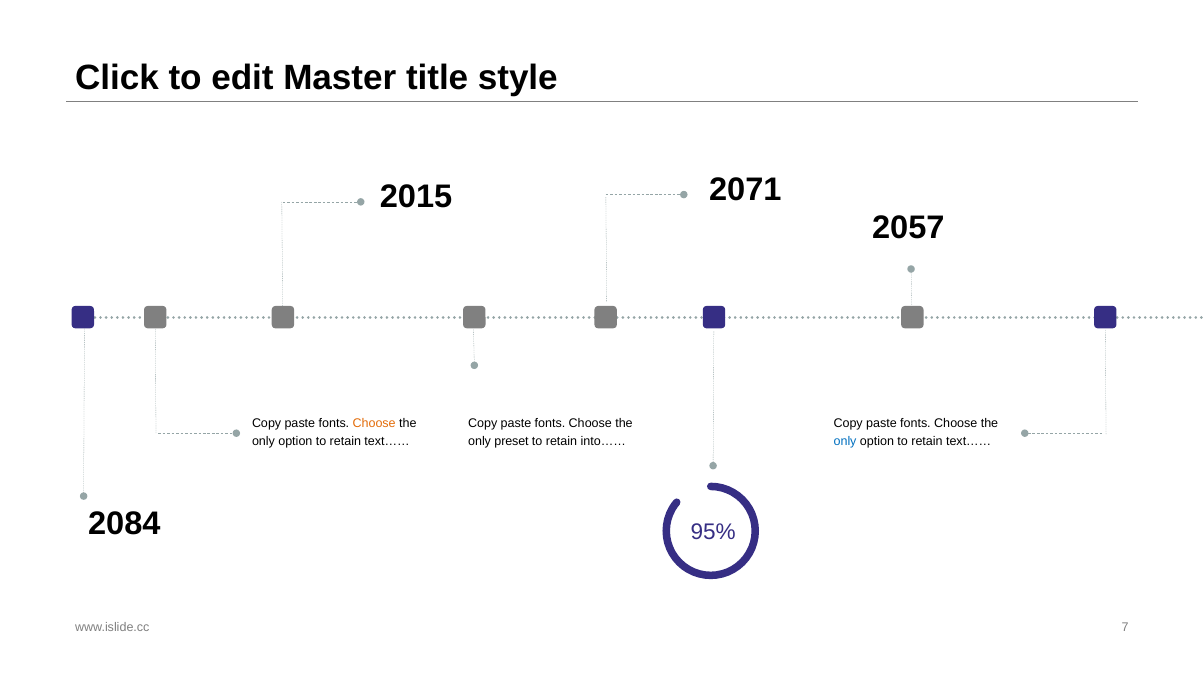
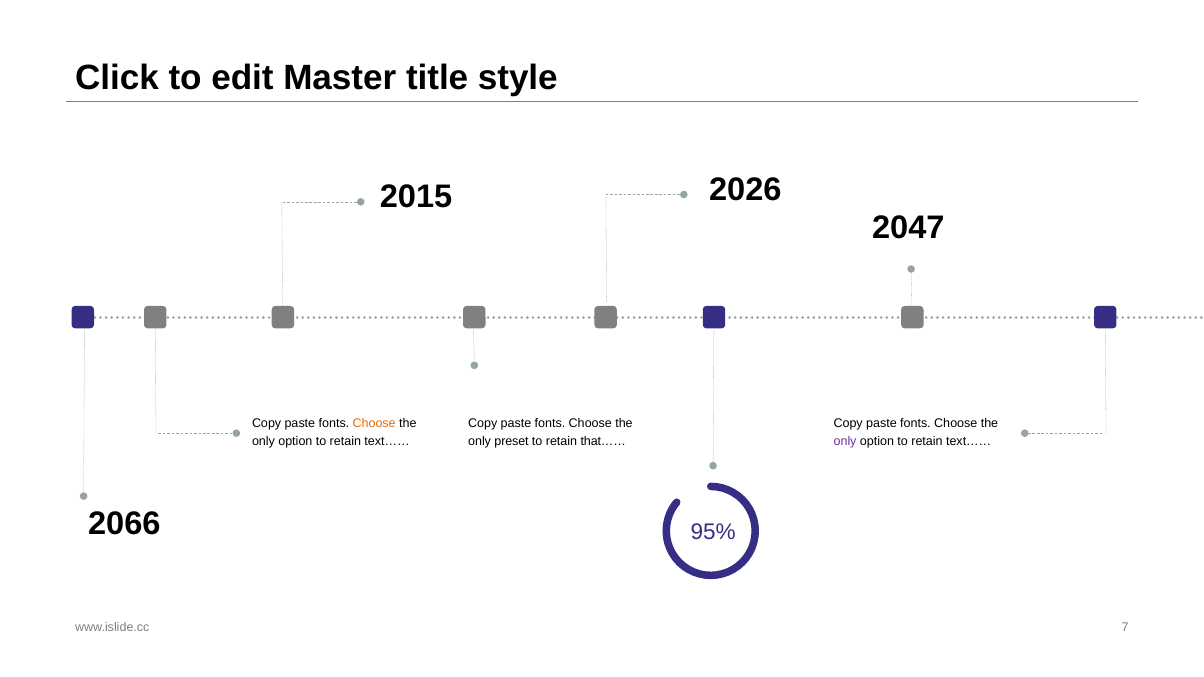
2071: 2071 -> 2026
2057: 2057 -> 2047
into……: into…… -> that……
only at (845, 442) colour: blue -> purple
2084: 2084 -> 2066
